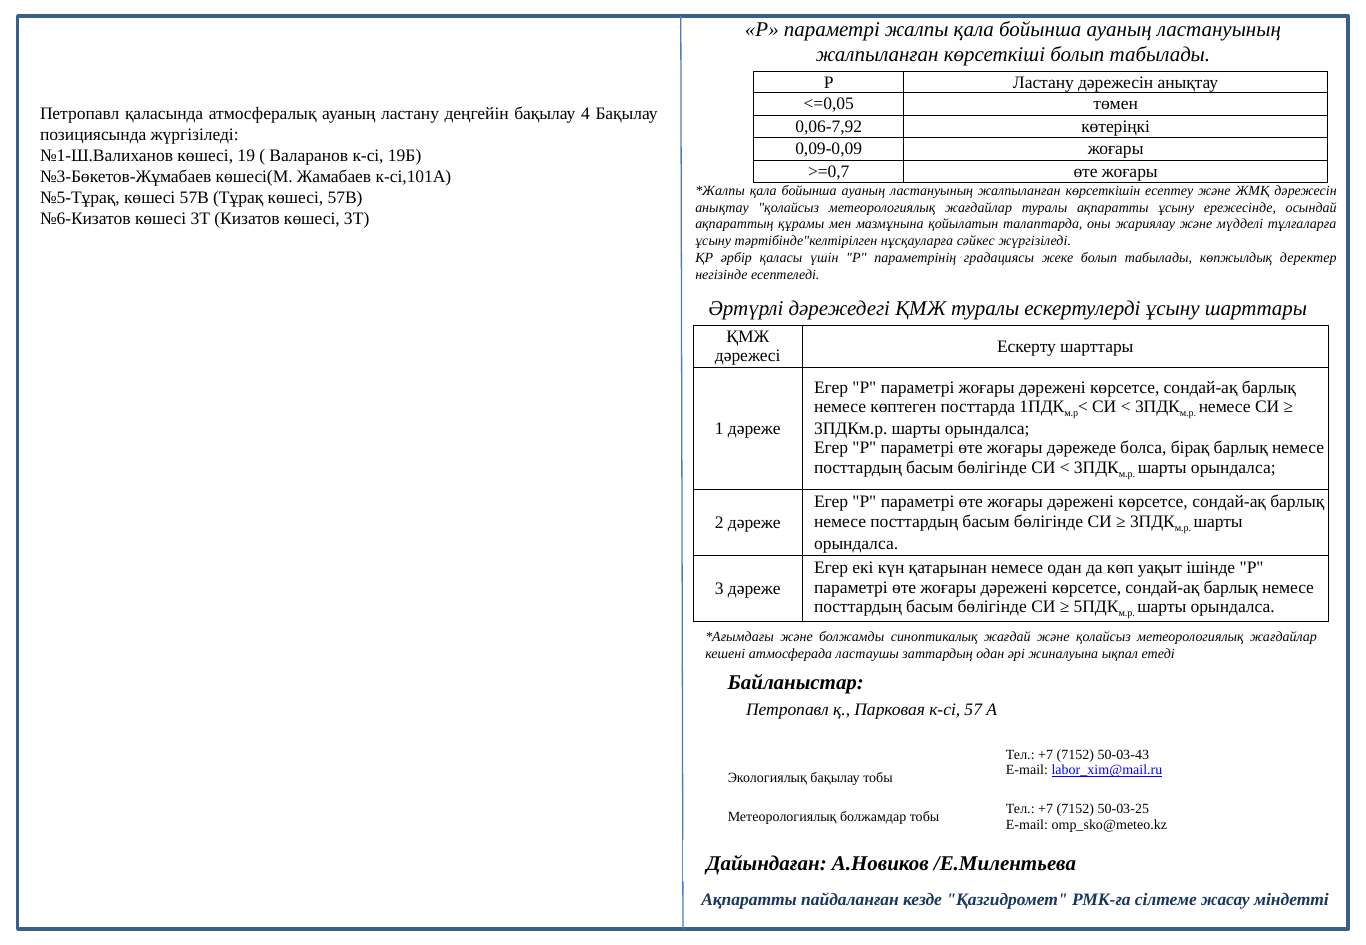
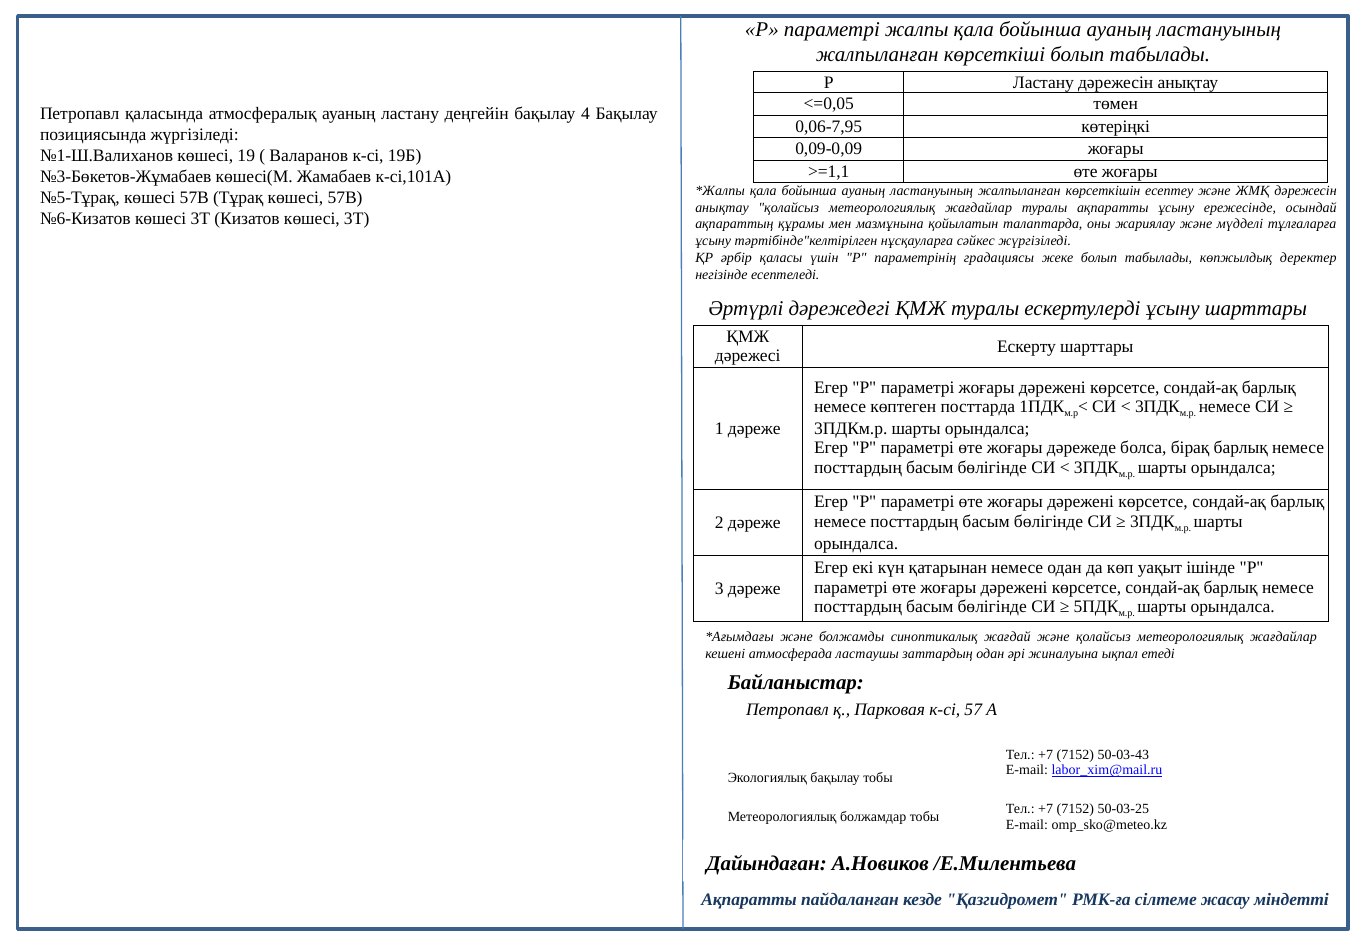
0,06-7,92: 0,06-7,92 -> 0,06-7,95
>=0,7: >=0,7 -> >=1,1
